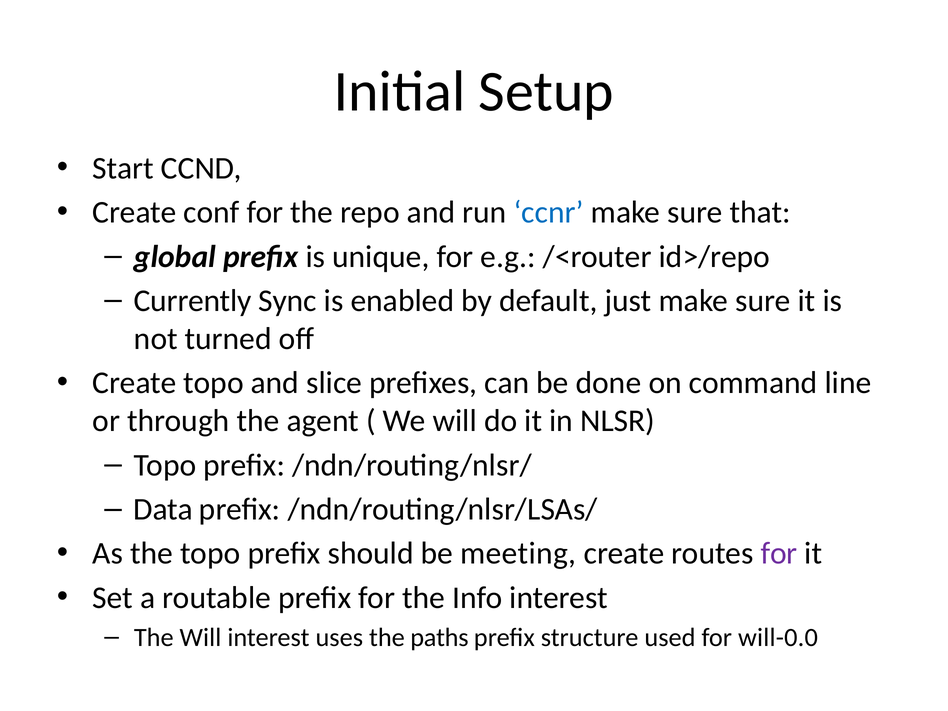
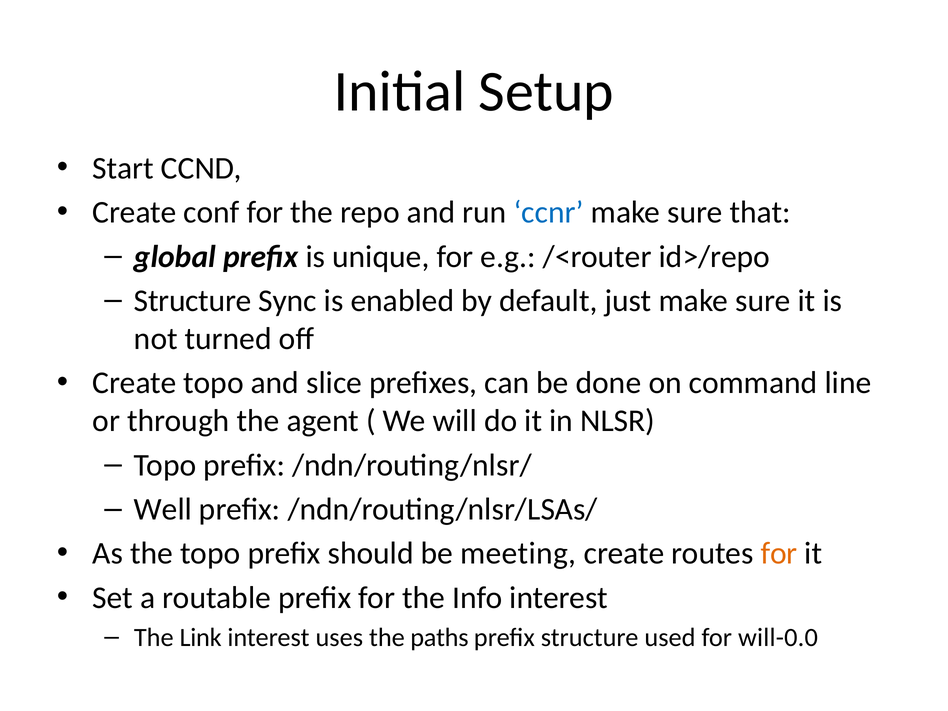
Currently at (193, 301): Currently -> Structure
Data: Data -> Well
for at (779, 554) colour: purple -> orange
The Will: Will -> Link
